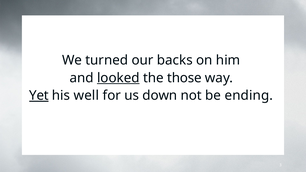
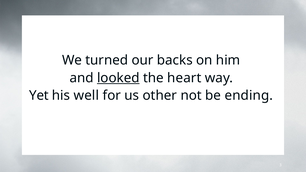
those: those -> heart
Yet underline: present -> none
down: down -> other
